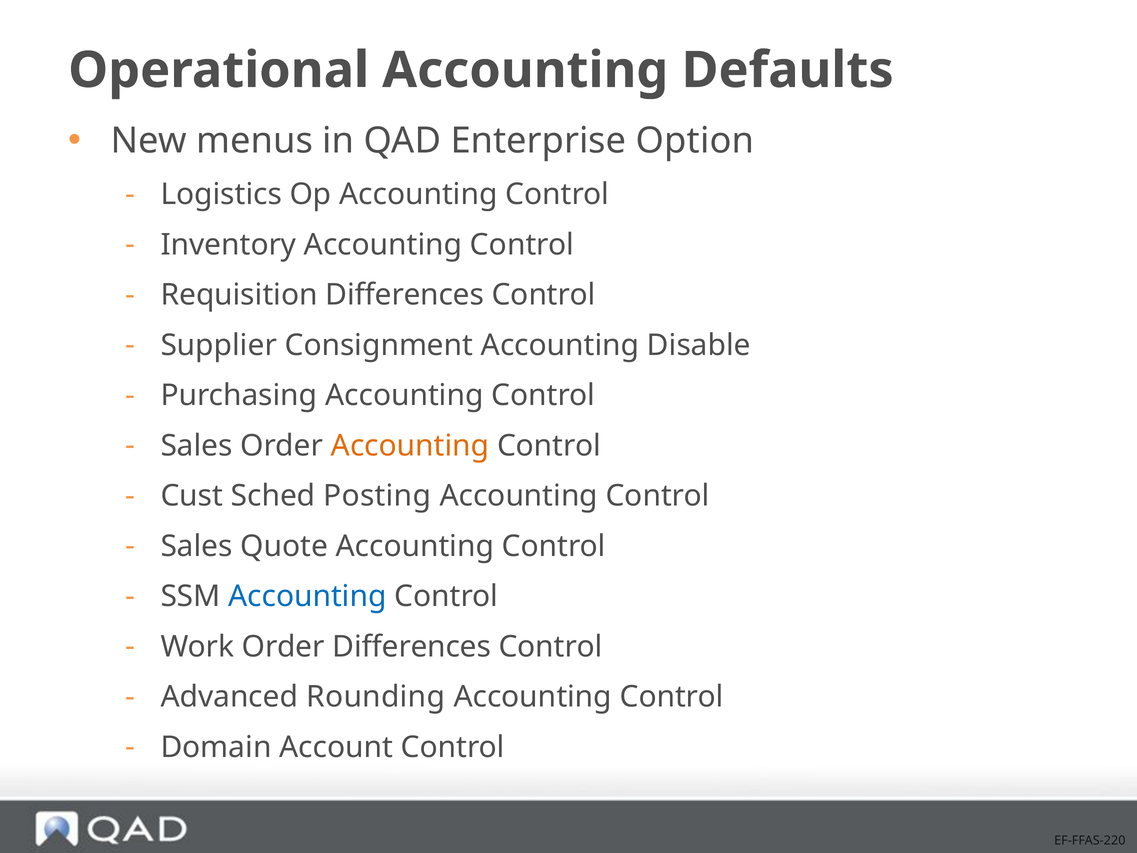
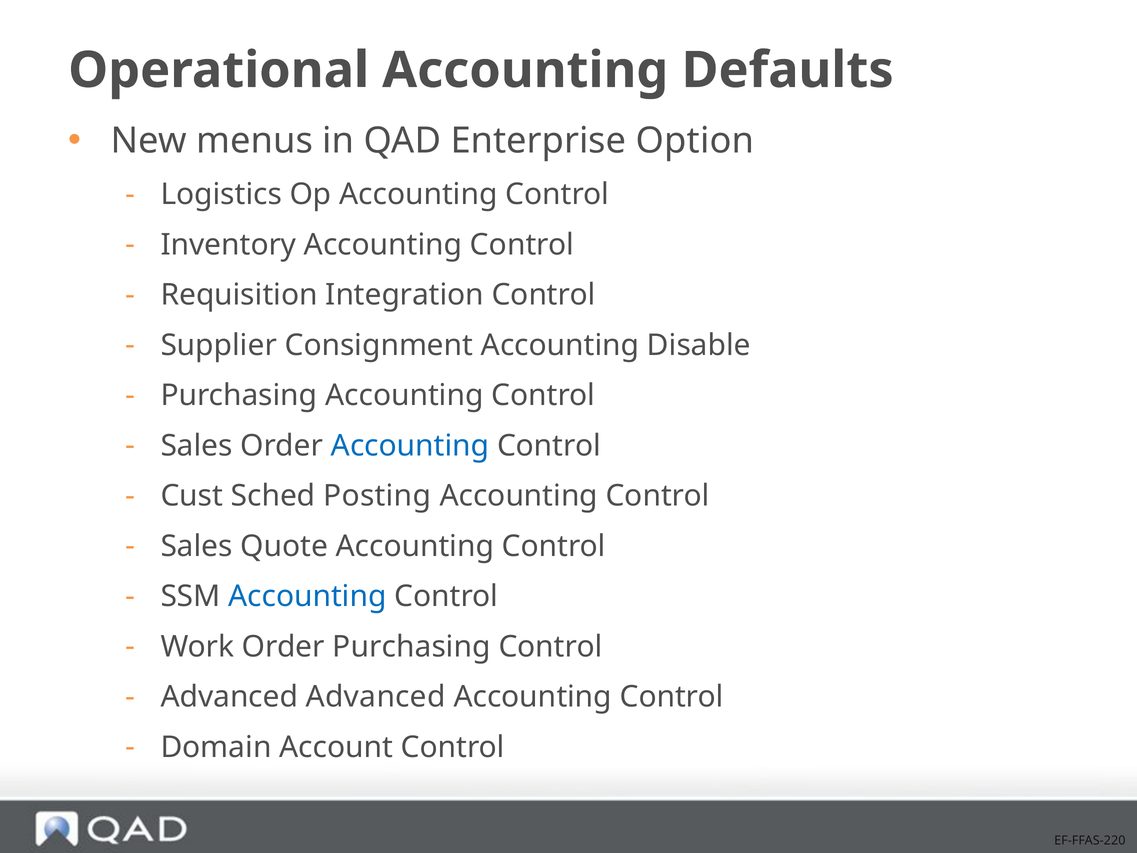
Requisition Differences: Differences -> Integration
Accounting at (410, 446) colour: orange -> blue
Order Differences: Differences -> Purchasing
Advanced Rounding: Rounding -> Advanced
